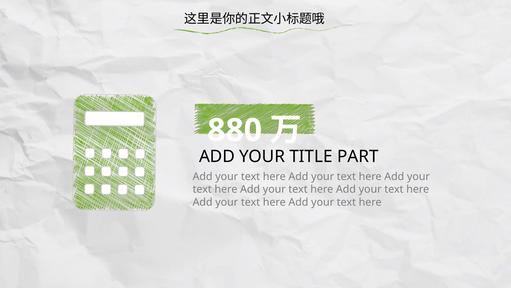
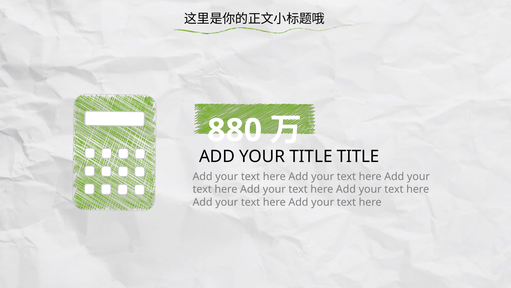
TITLE PART: PART -> TITLE
